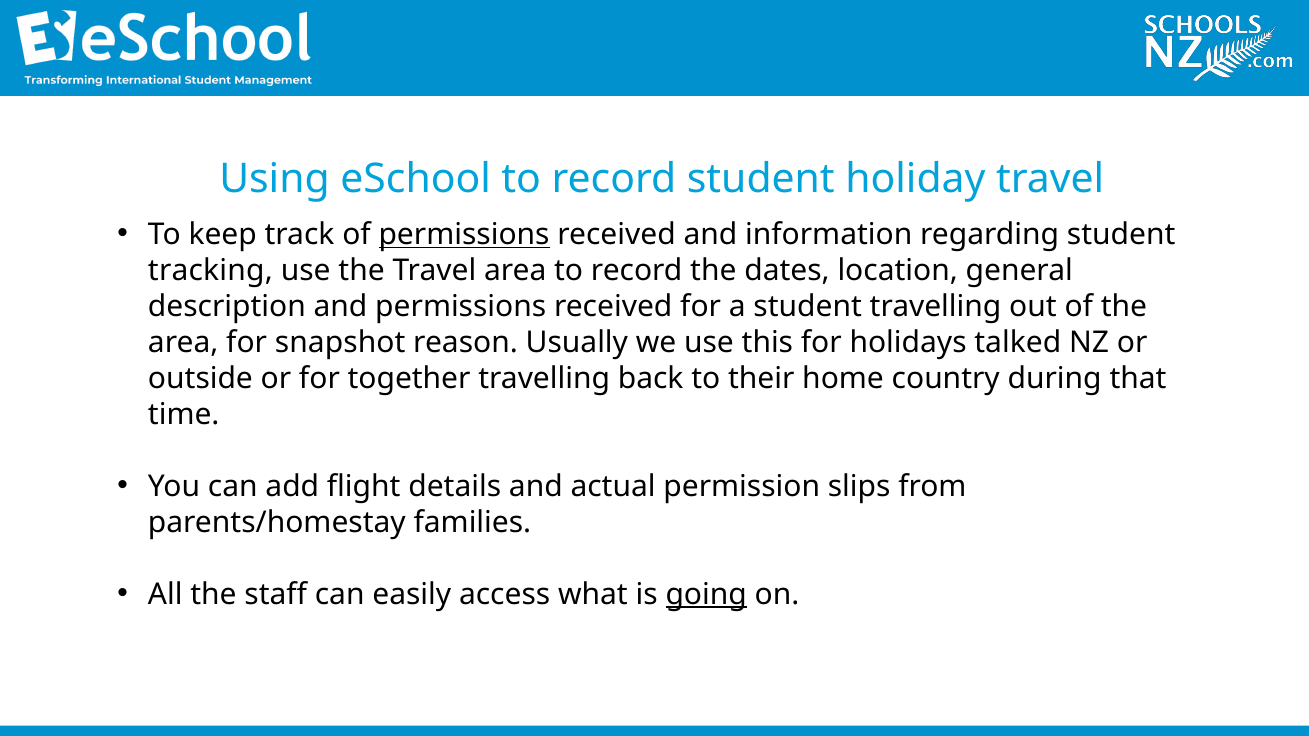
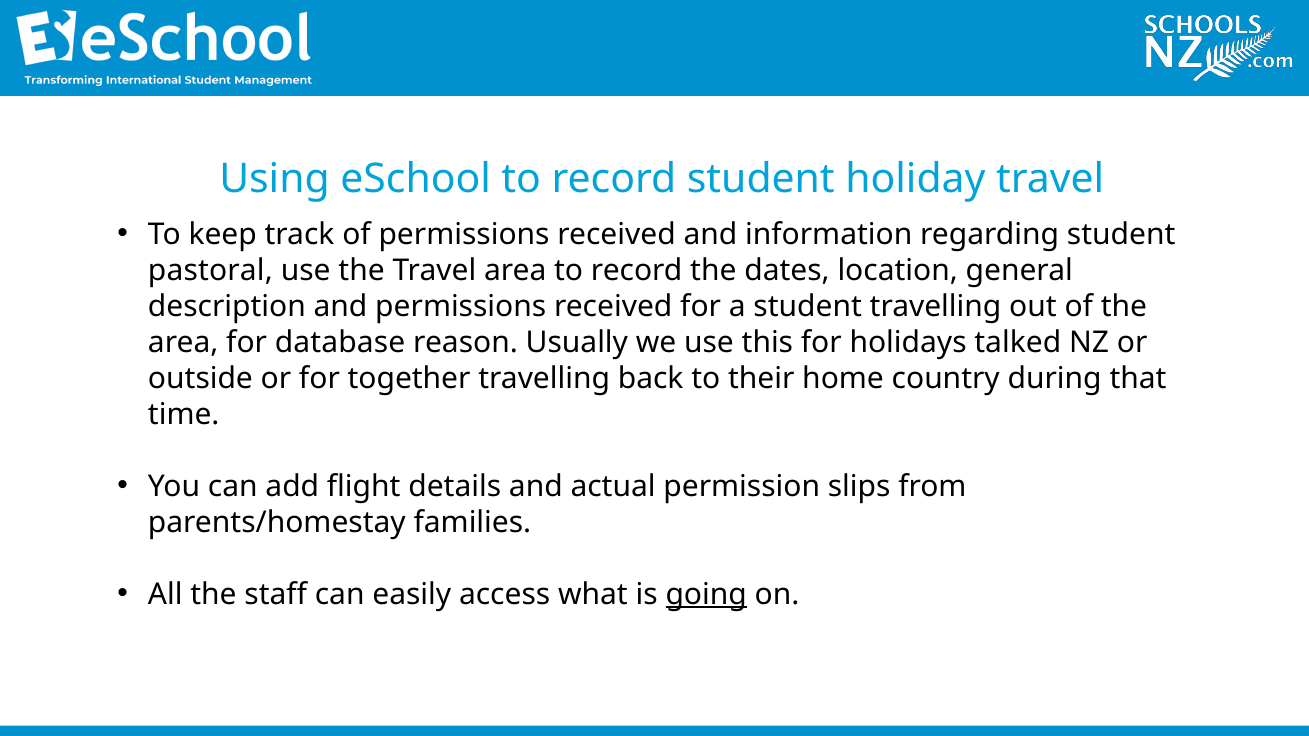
permissions at (464, 235) underline: present -> none
tracking: tracking -> pastoral
snapshot: snapshot -> database
